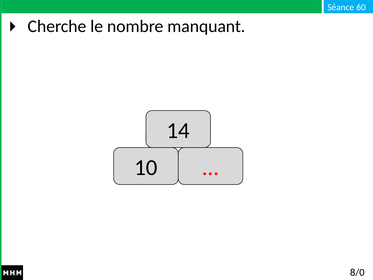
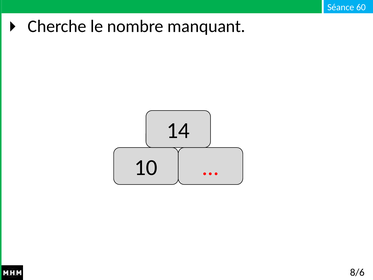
8/0: 8/0 -> 8/6
